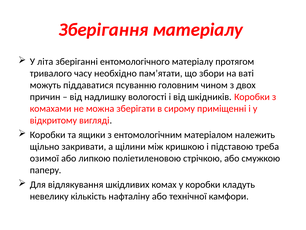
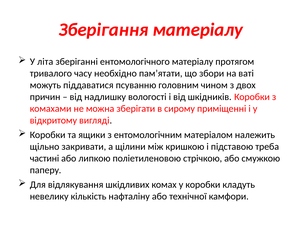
озимої: озимої -> частині
